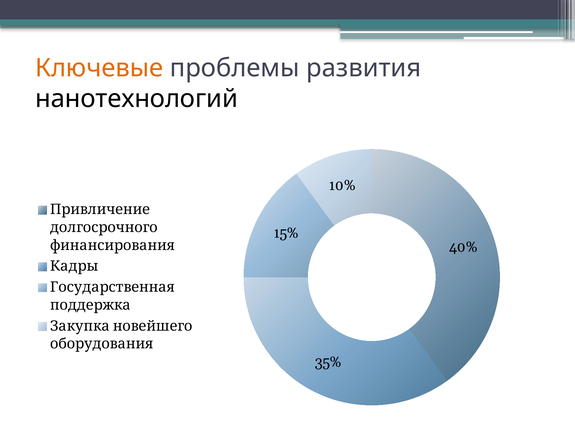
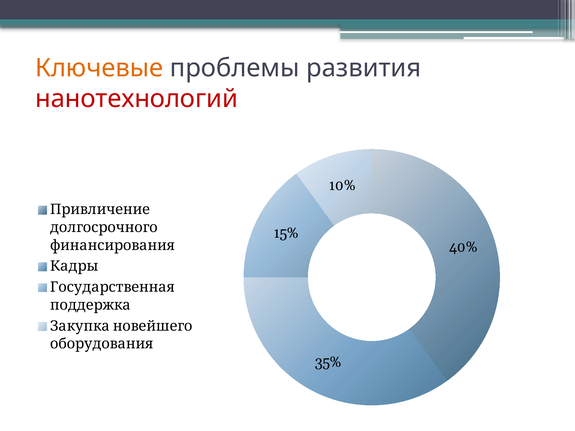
нанотехнологий colour: black -> red
